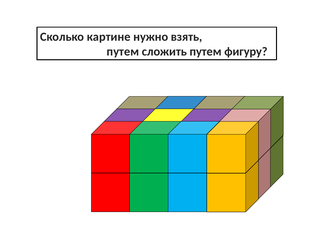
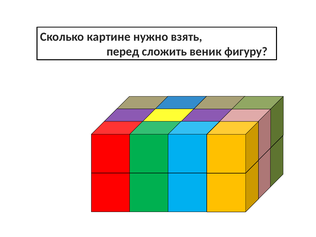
путем at (123, 52): путем -> перед
сложить путем: путем -> веник
